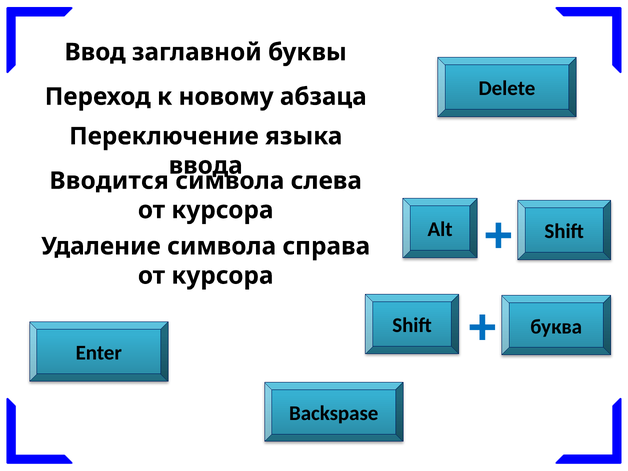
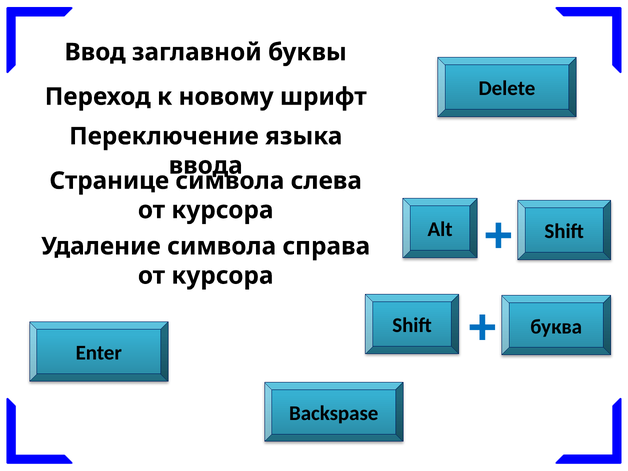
абзаца: абзаца -> шрифт
Вводится: Вводится -> Странице
